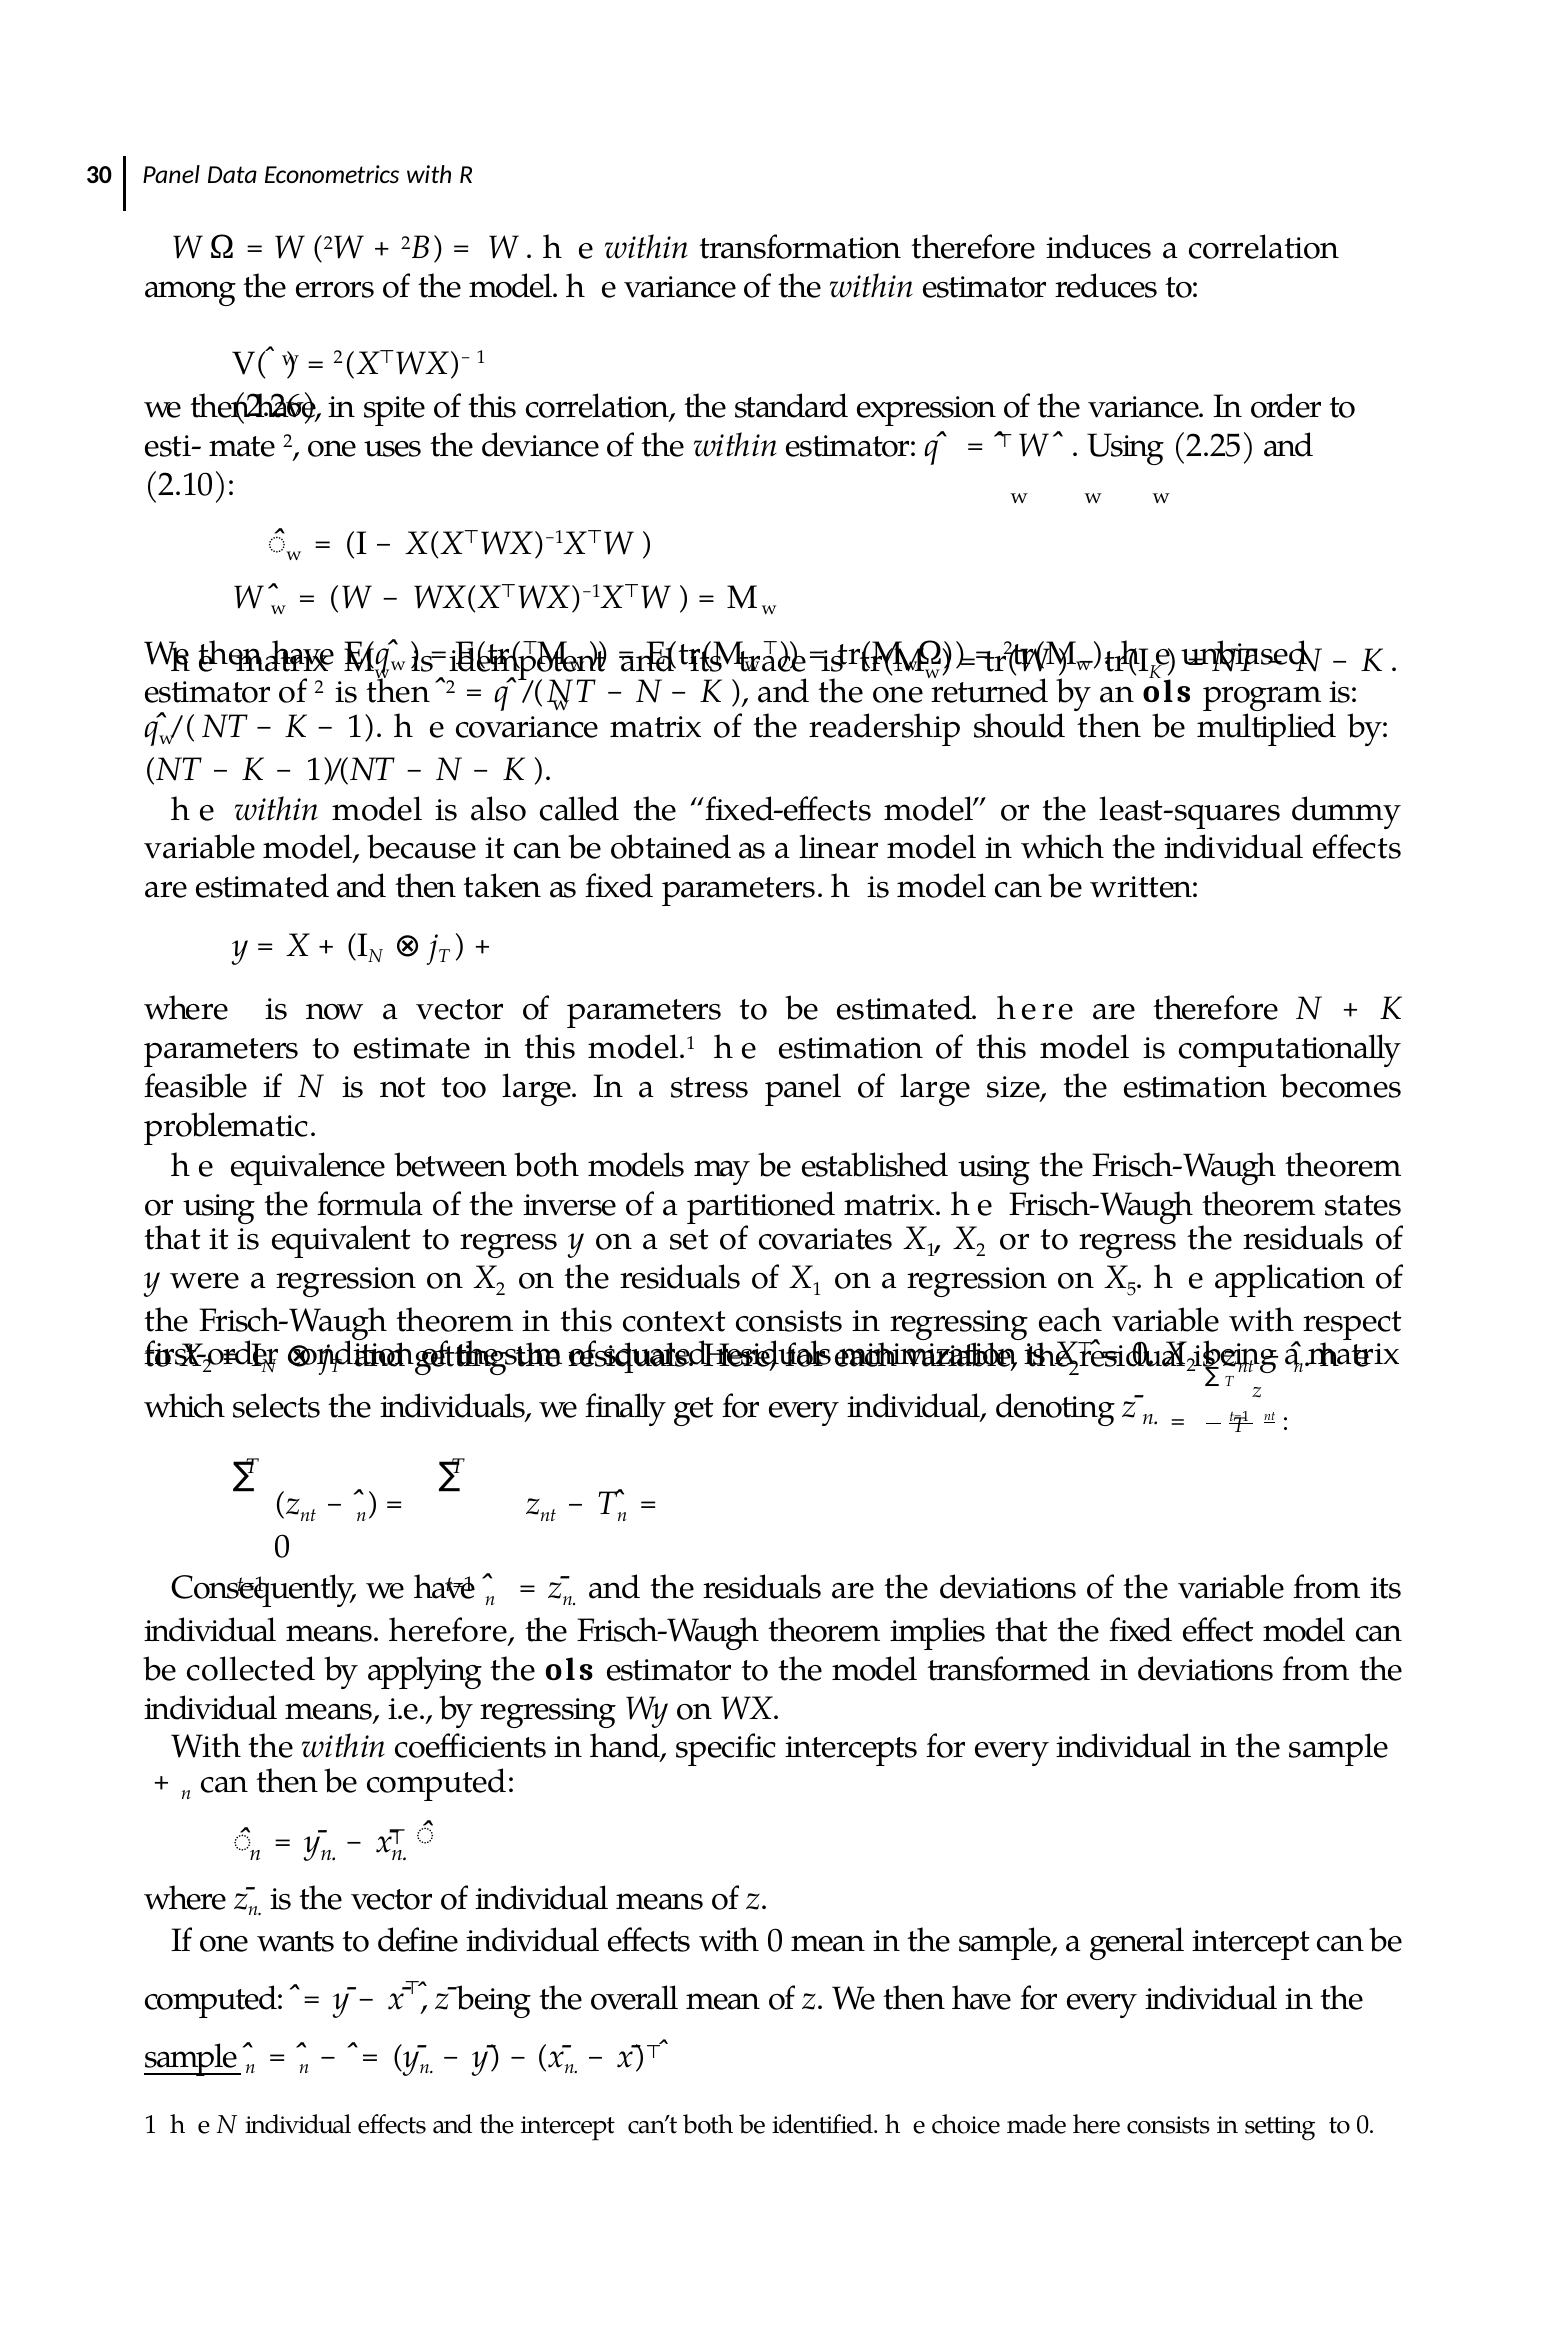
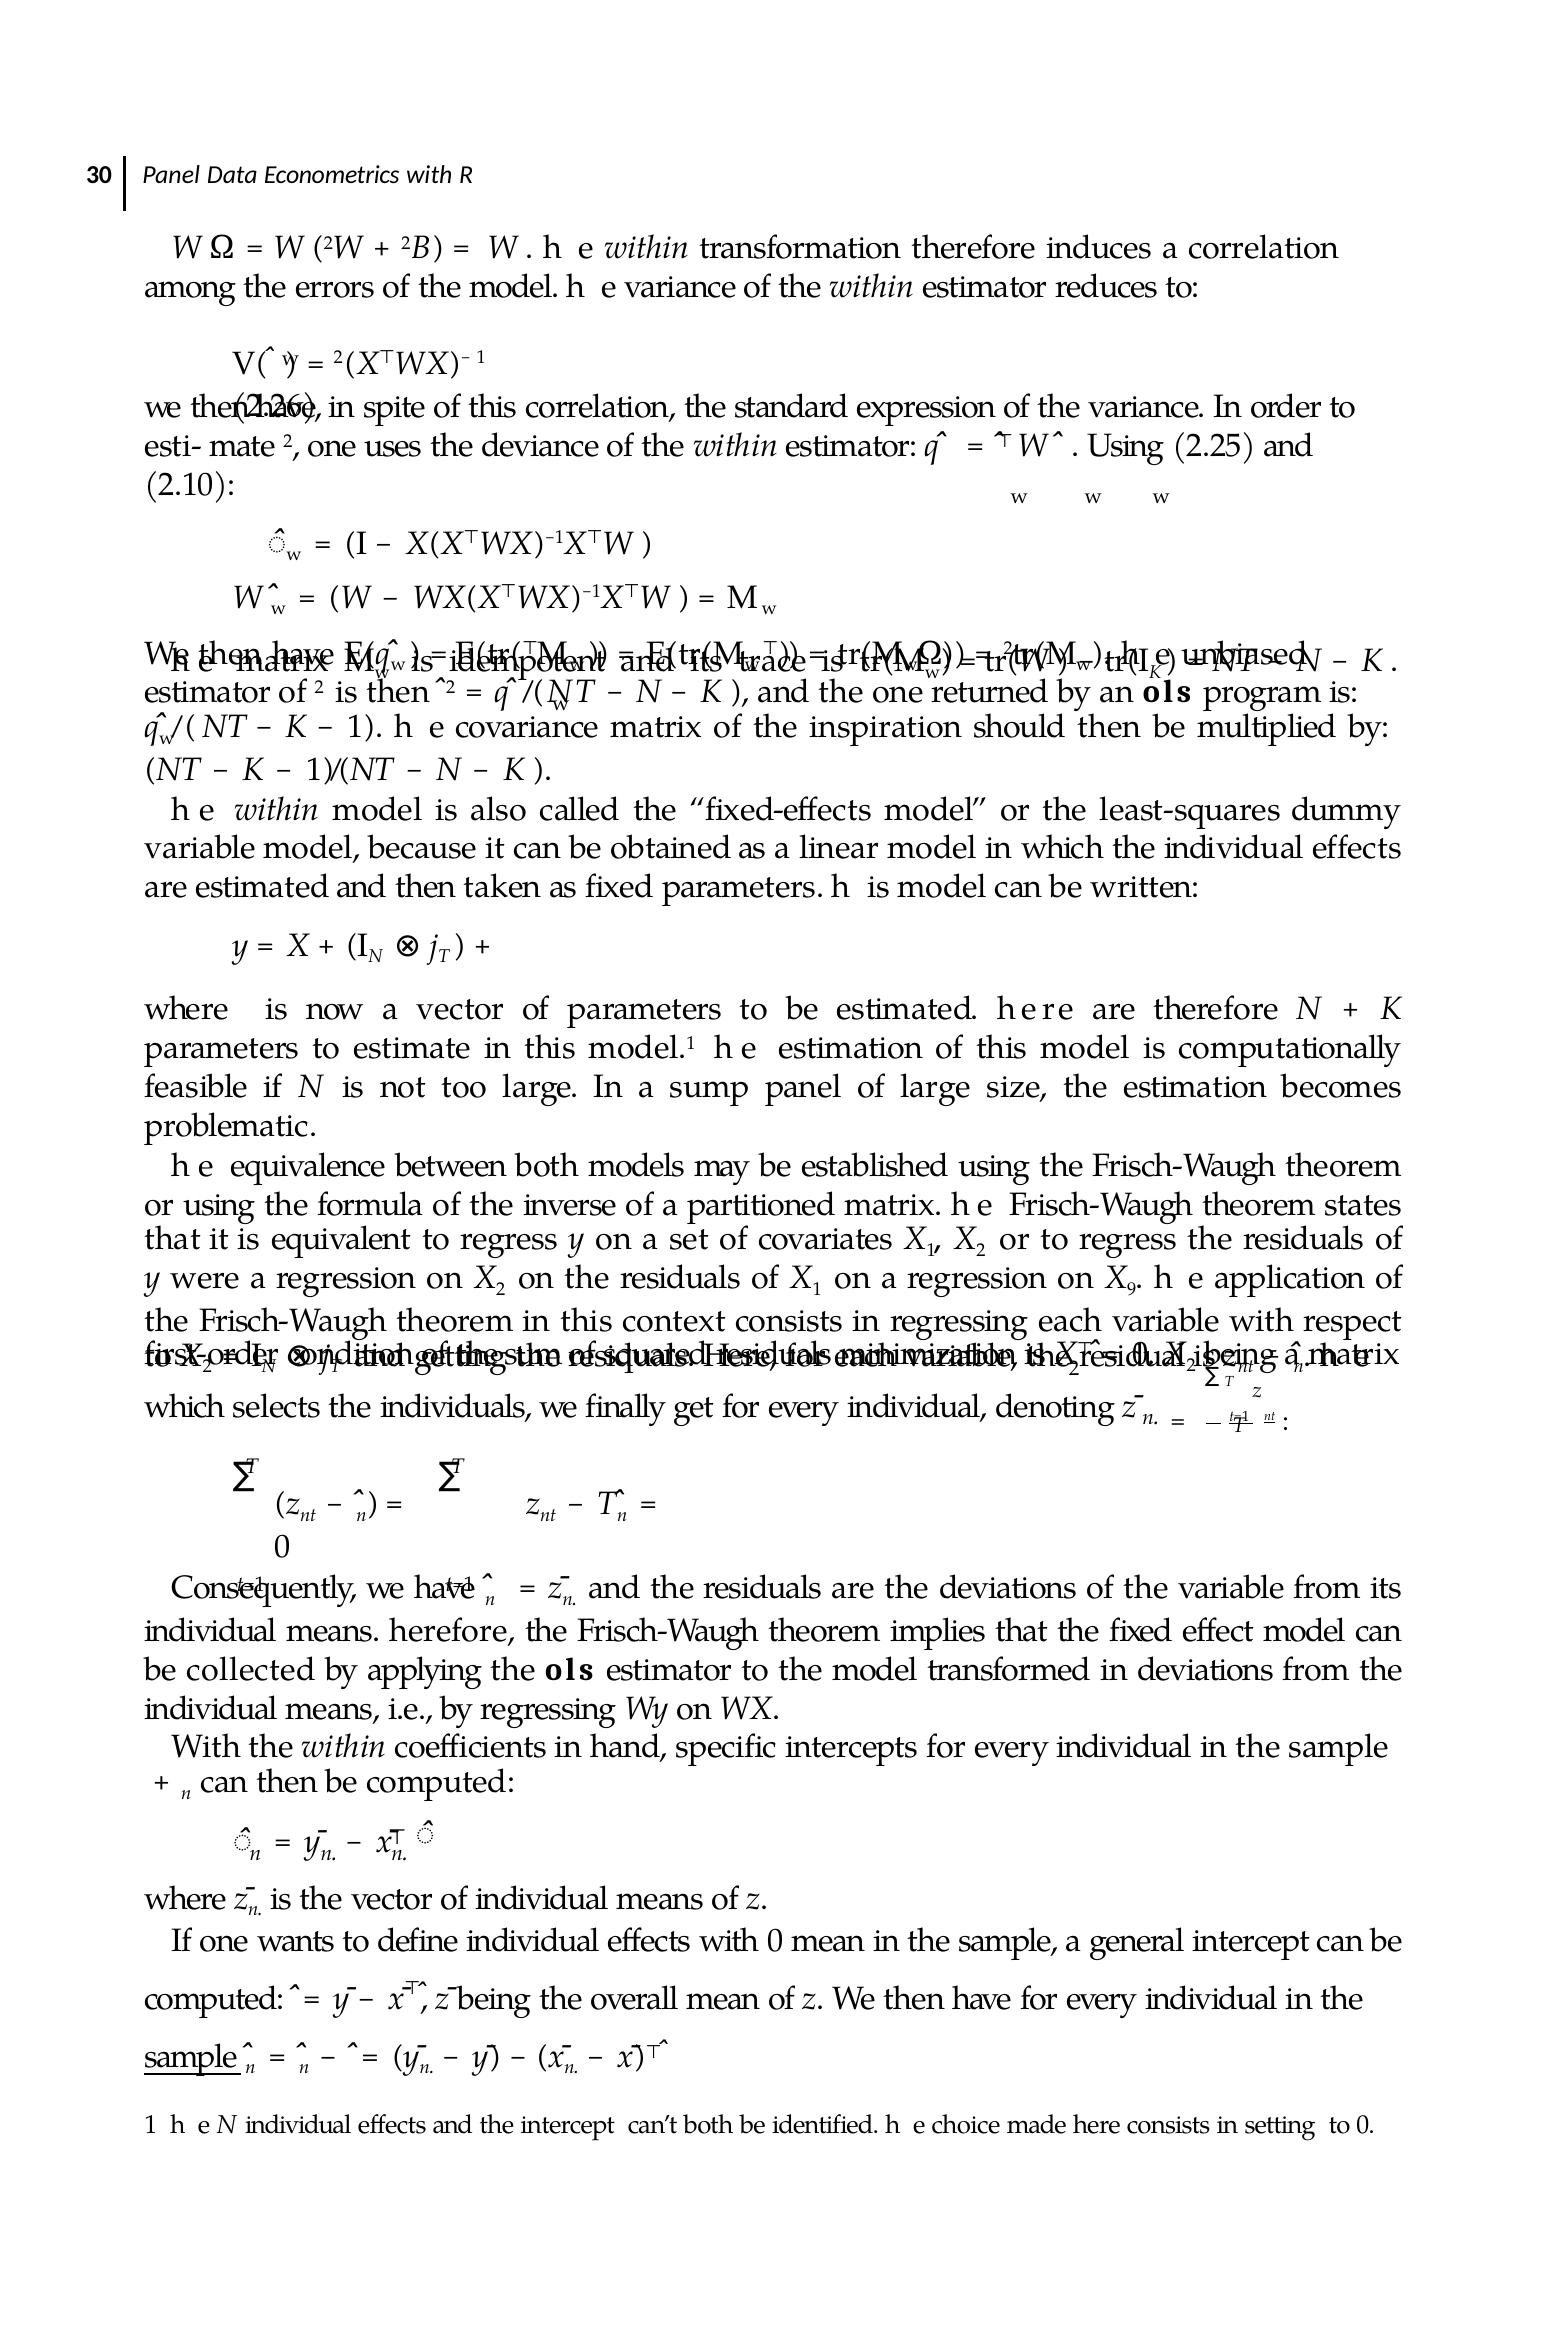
readership: readership -> inspiration
stress: stress -> sump
5: 5 -> 9
